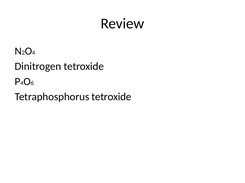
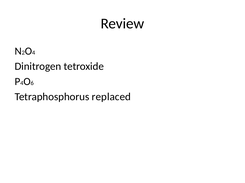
Tetraphosphorus tetroxide: tetroxide -> replaced
